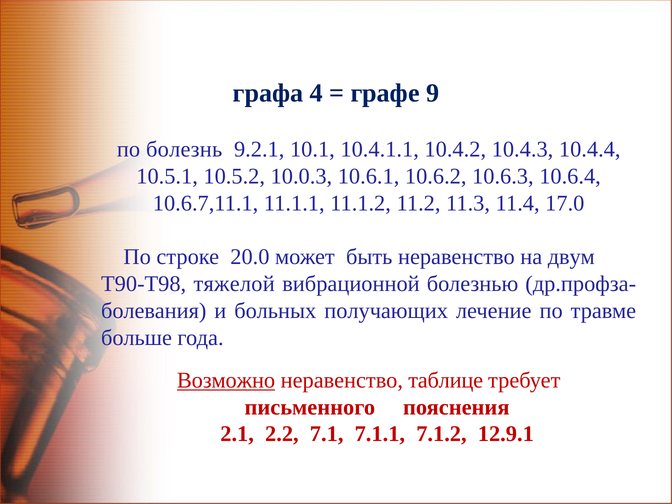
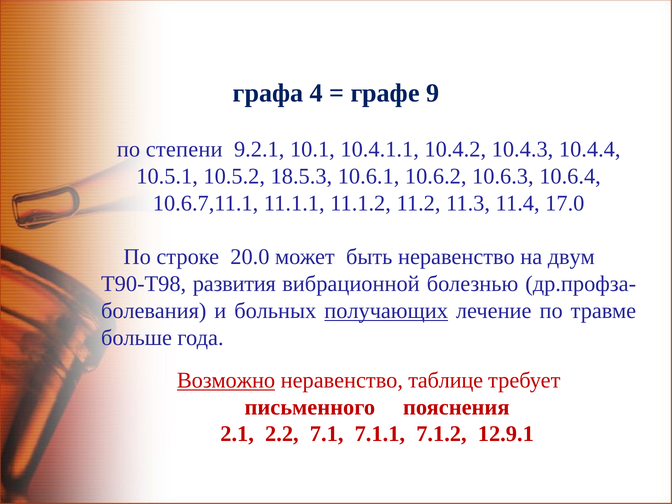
болезнь: болезнь -> степени
10.0.3: 10.0.3 -> 18.5.3
тяжелой: тяжелой -> развития
получающих underline: none -> present
